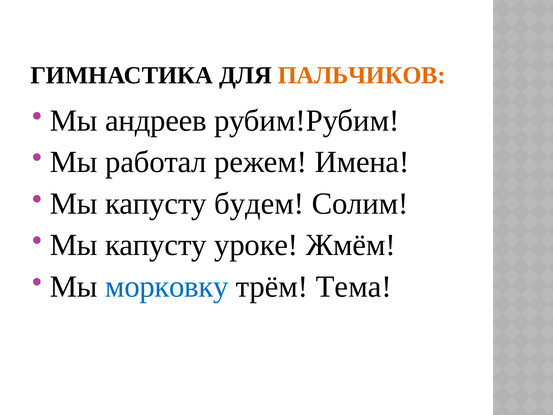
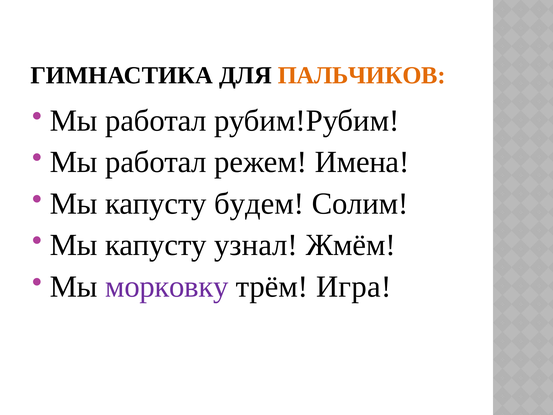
андреев at (156, 121): андреев -> работал
уроке: уроке -> узнал
морковку colour: blue -> purple
Тема: Тема -> Игра
